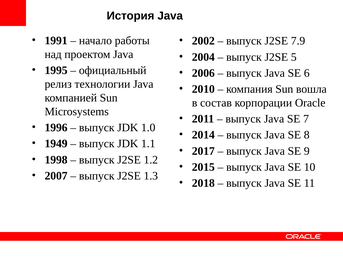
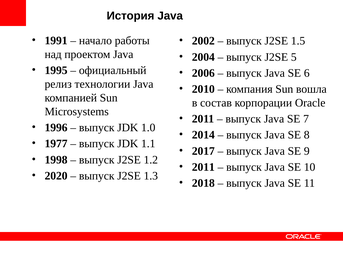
7.9: 7.9 -> 1.5
1949: 1949 -> 1977
2015 at (203, 167): 2015 -> 2011
2007: 2007 -> 2020
